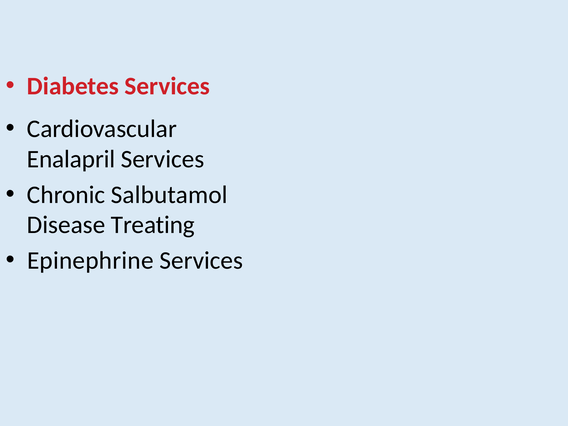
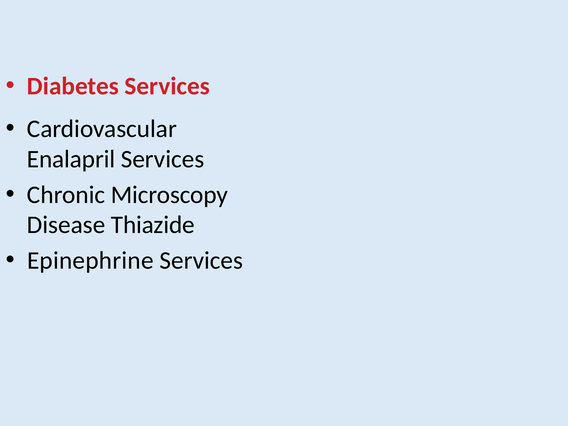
Salbutamol: Salbutamol -> Microscopy
Treating: Treating -> Thiazide
